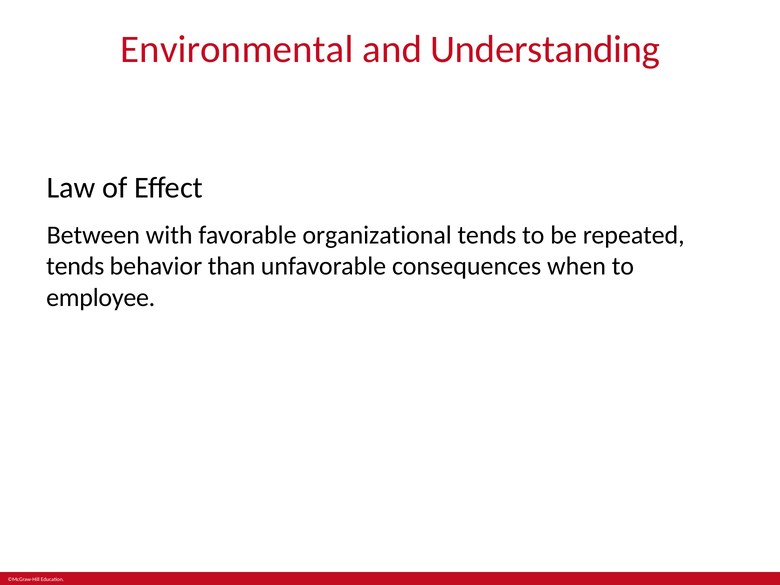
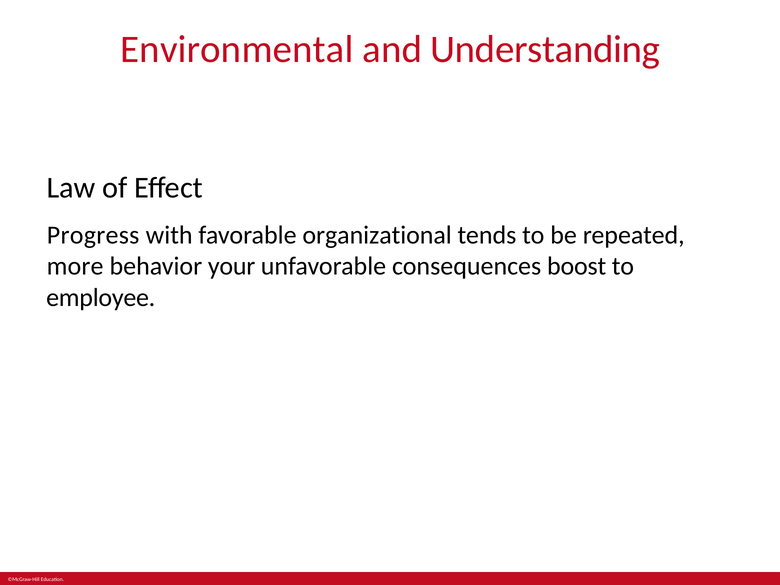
Between: Between -> Progress
tends at (75, 266): tends -> more
than: than -> your
when: when -> boost
